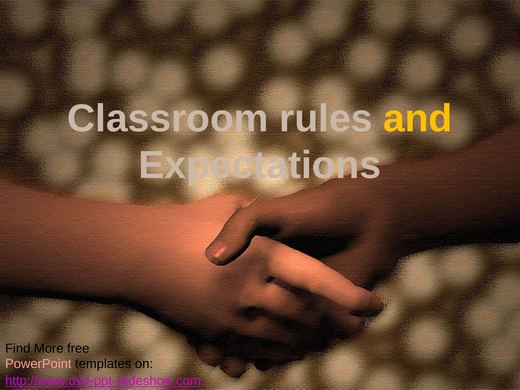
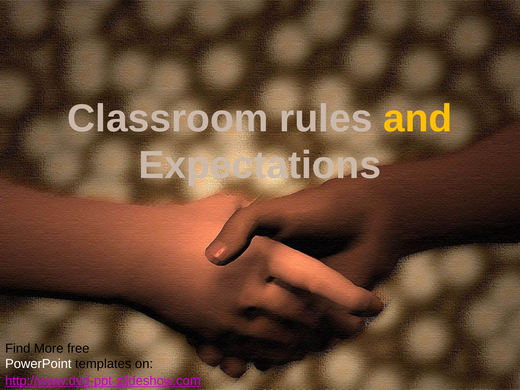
PowerPoint colour: pink -> white
